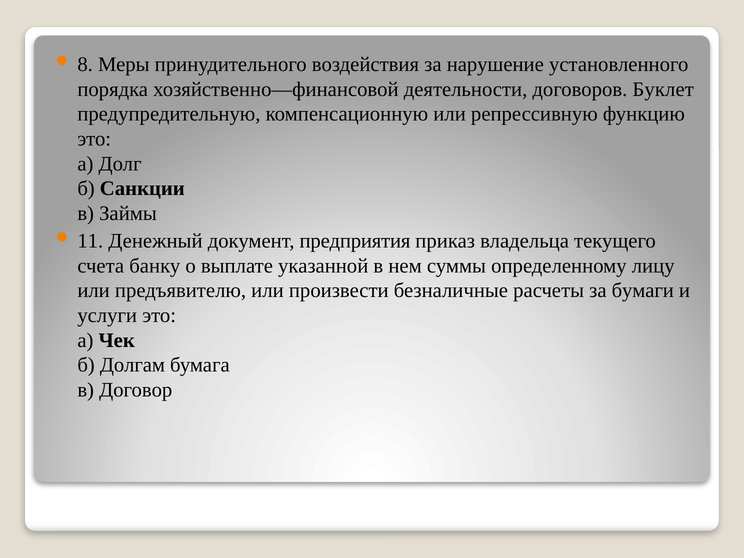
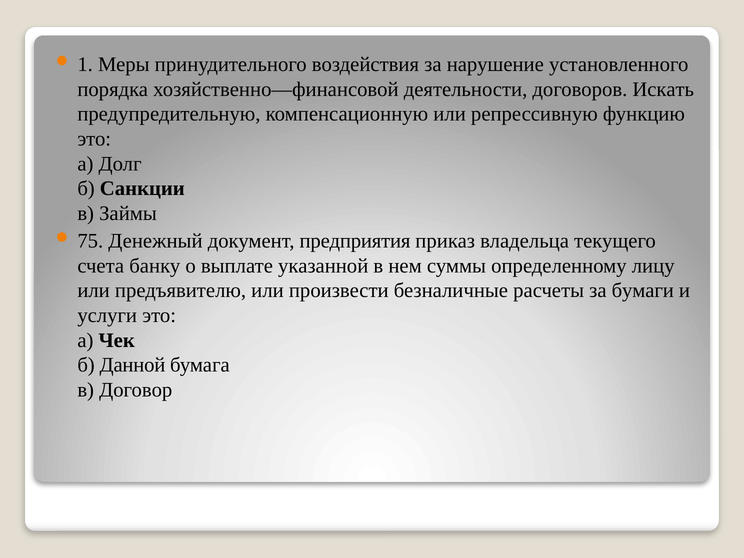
8: 8 -> 1
Буклет: Буклет -> Искать
11: 11 -> 75
Долгам: Долгам -> Данной
